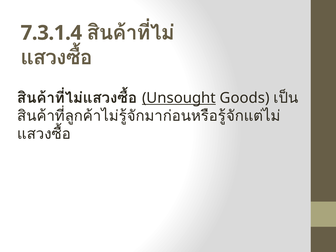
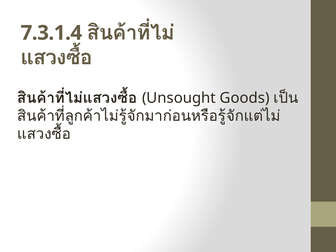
Unsought underline: present -> none
